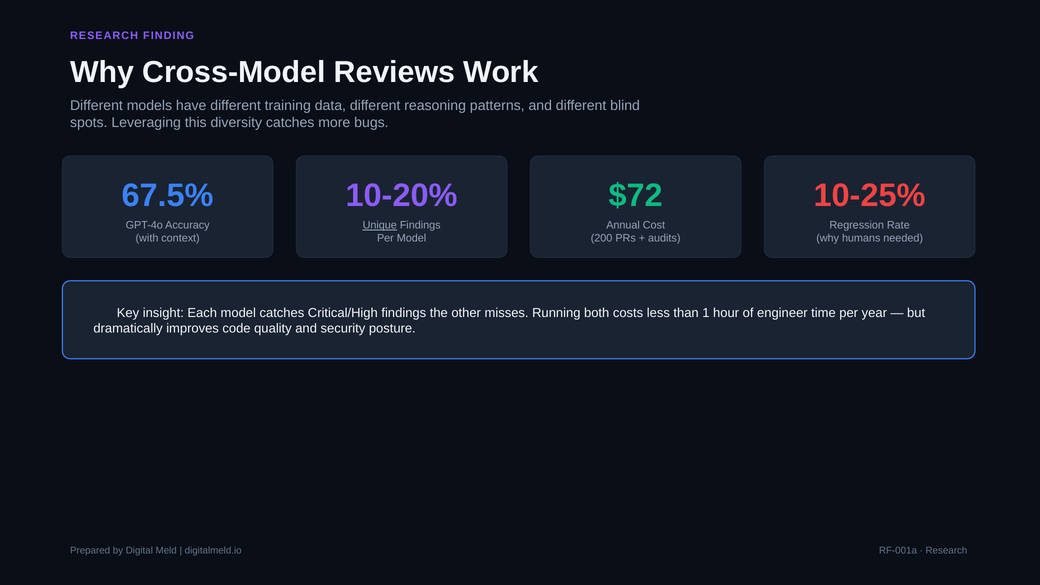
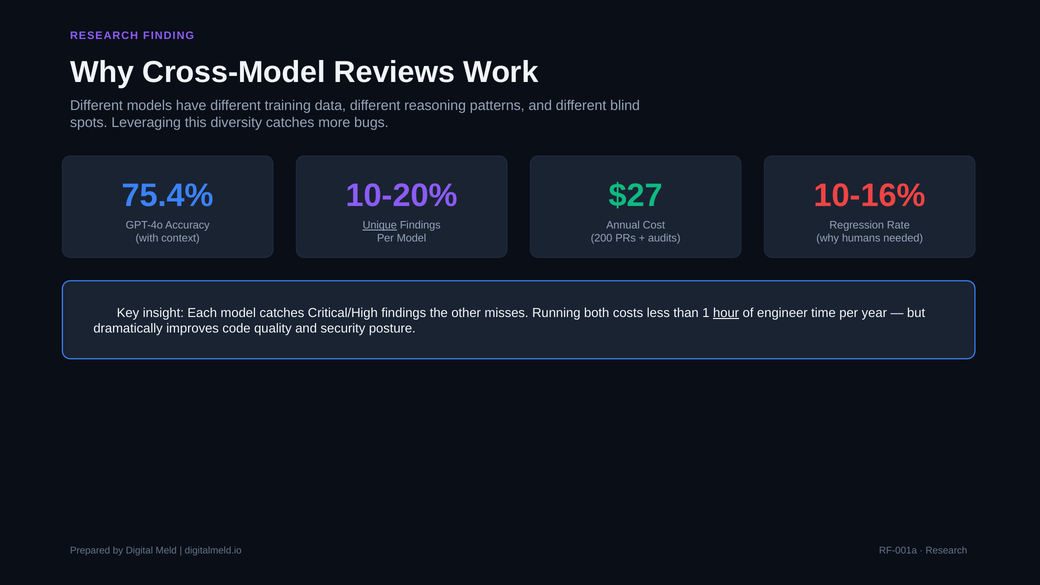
67.5%: 67.5% -> 75.4%
$72: $72 -> $27
10-25%: 10-25% -> 10-16%
hour underline: none -> present
